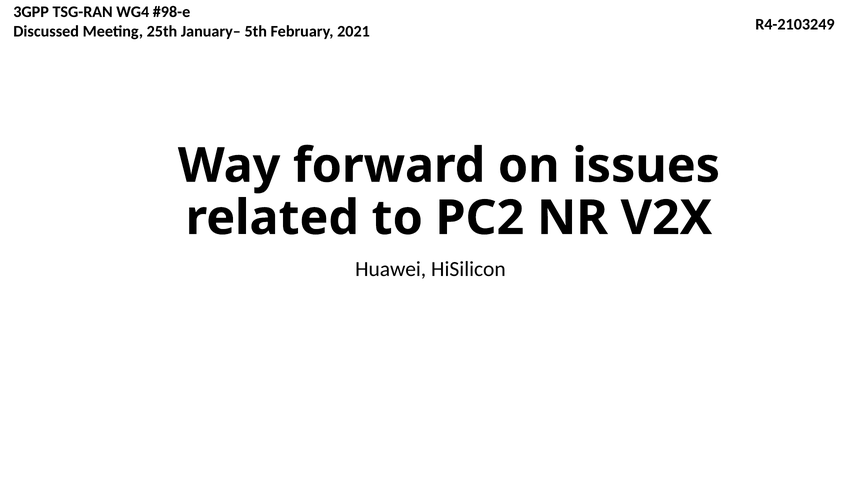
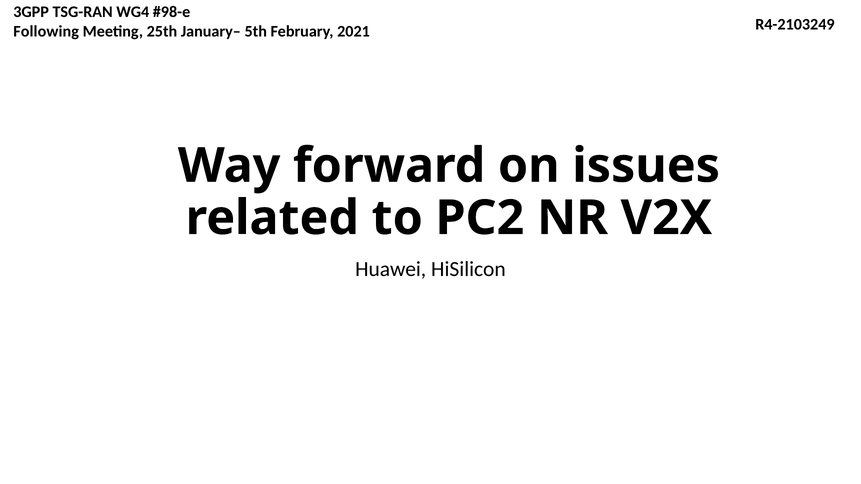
Discussed: Discussed -> Following
